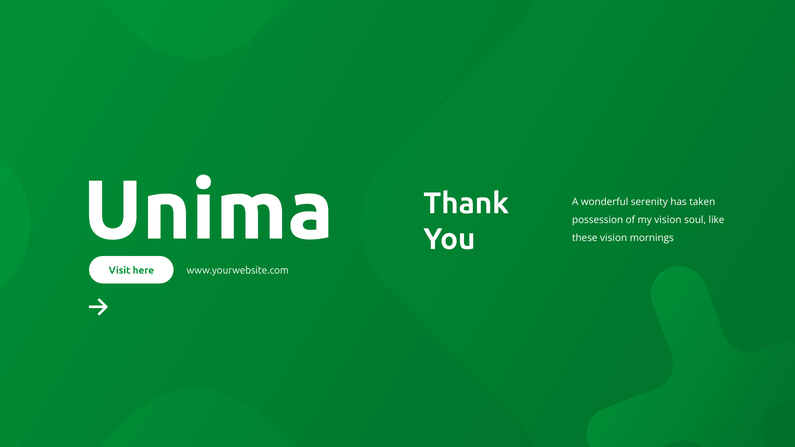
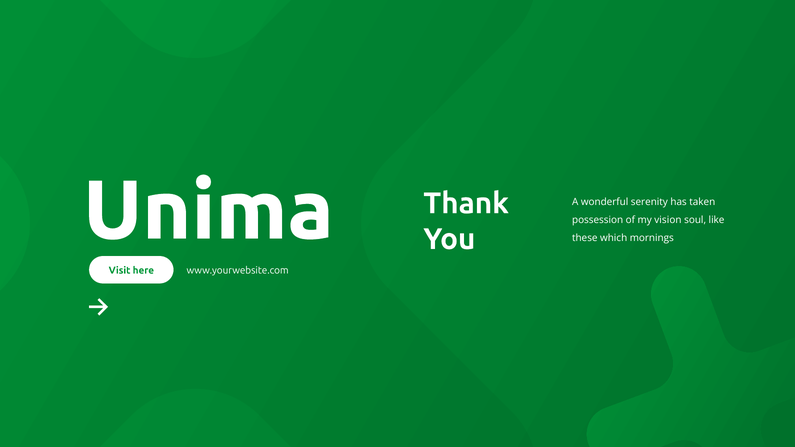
these vision: vision -> which
